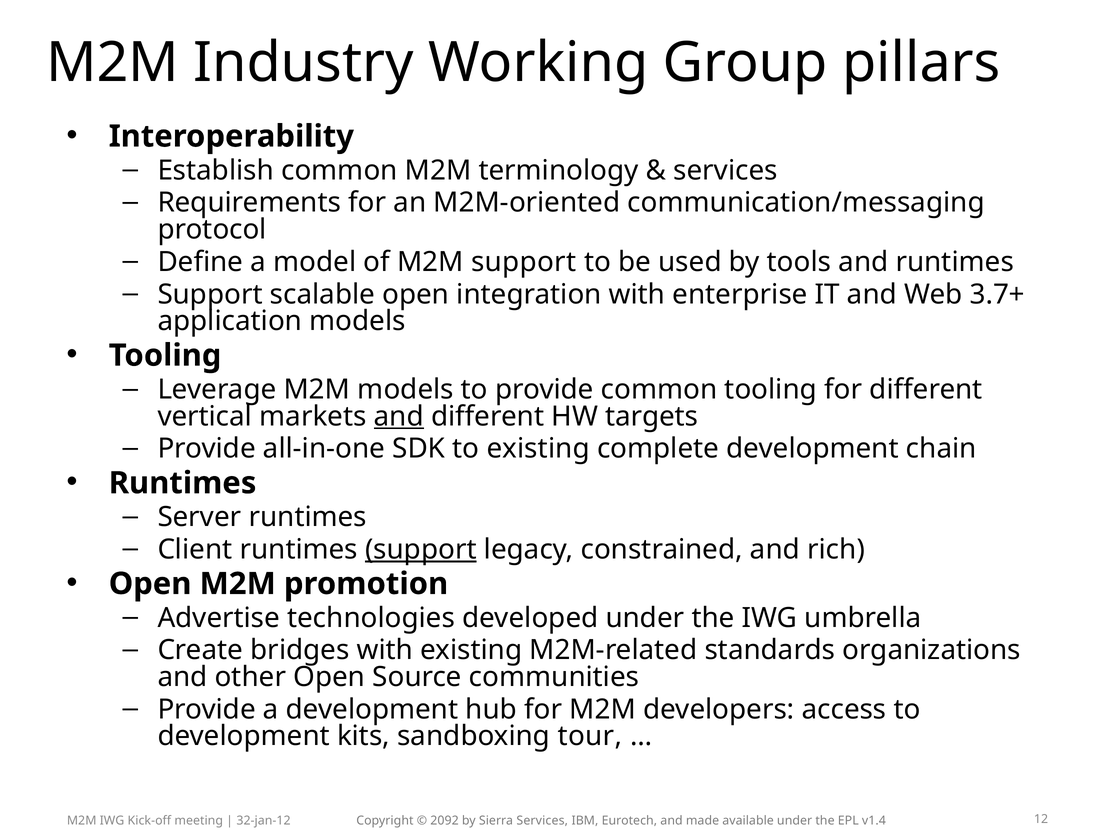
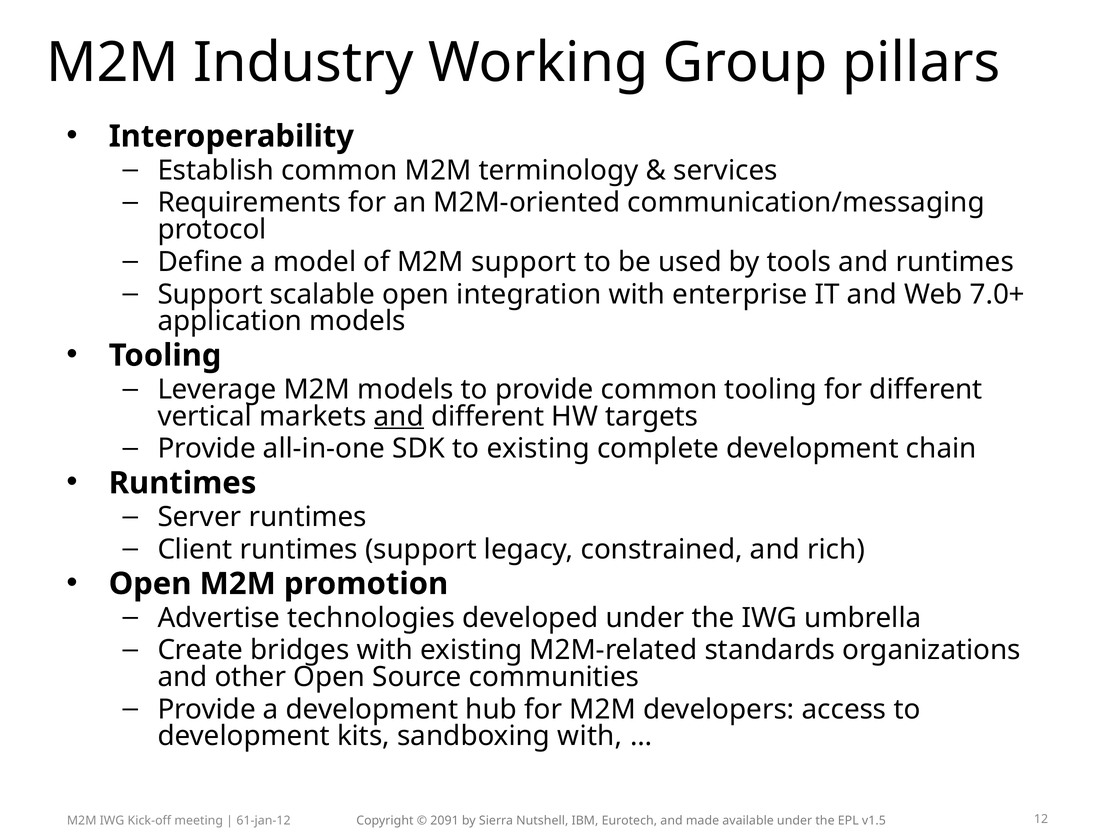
3.7+: 3.7+ -> 7.0+
support at (421, 549) underline: present -> none
sandboxing tour: tour -> with
32-jan-12: 32-jan-12 -> 61-jan-12
2092: 2092 -> 2091
Sierra Services: Services -> Nutshell
v1.4: v1.4 -> v1.5
